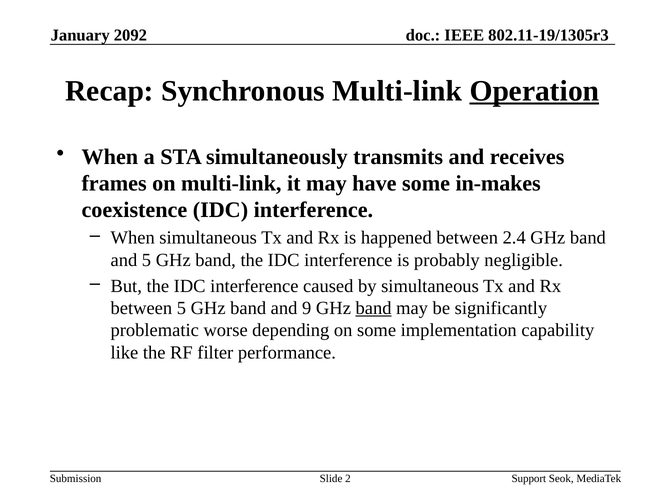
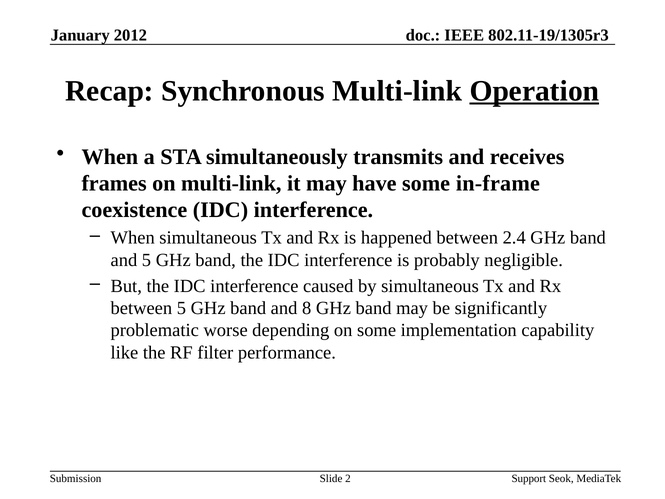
2092: 2092 -> 2012
in-makes: in-makes -> in-frame
9: 9 -> 8
band at (374, 308) underline: present -> none
